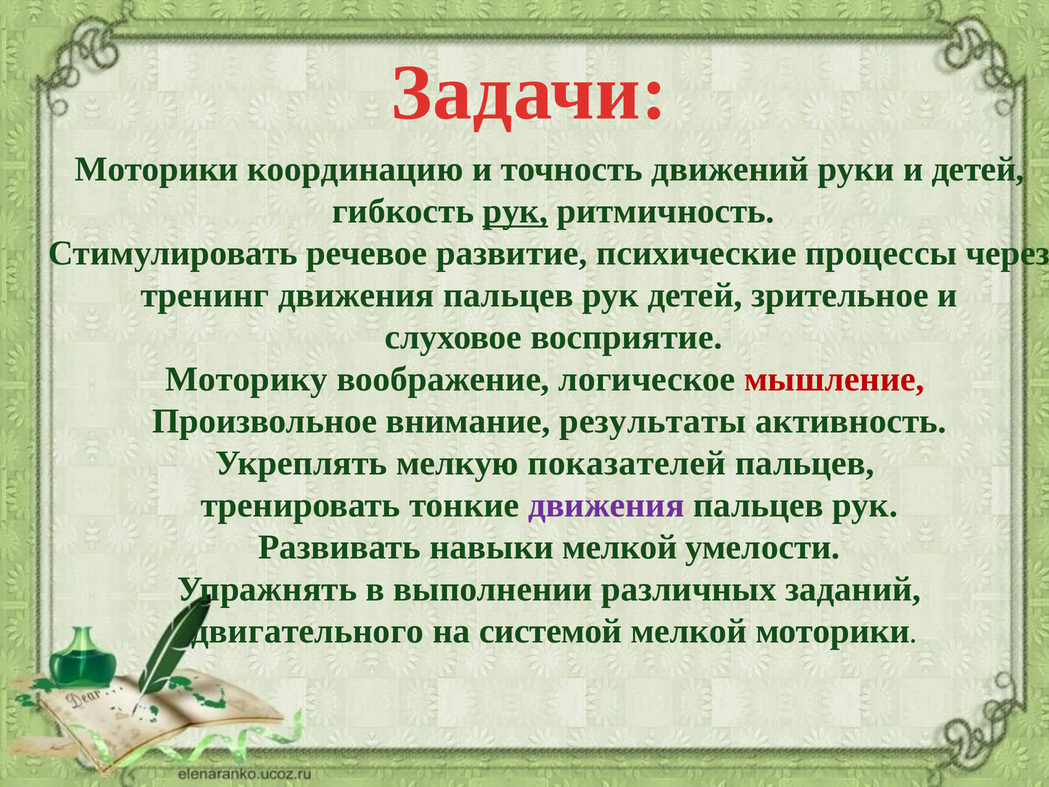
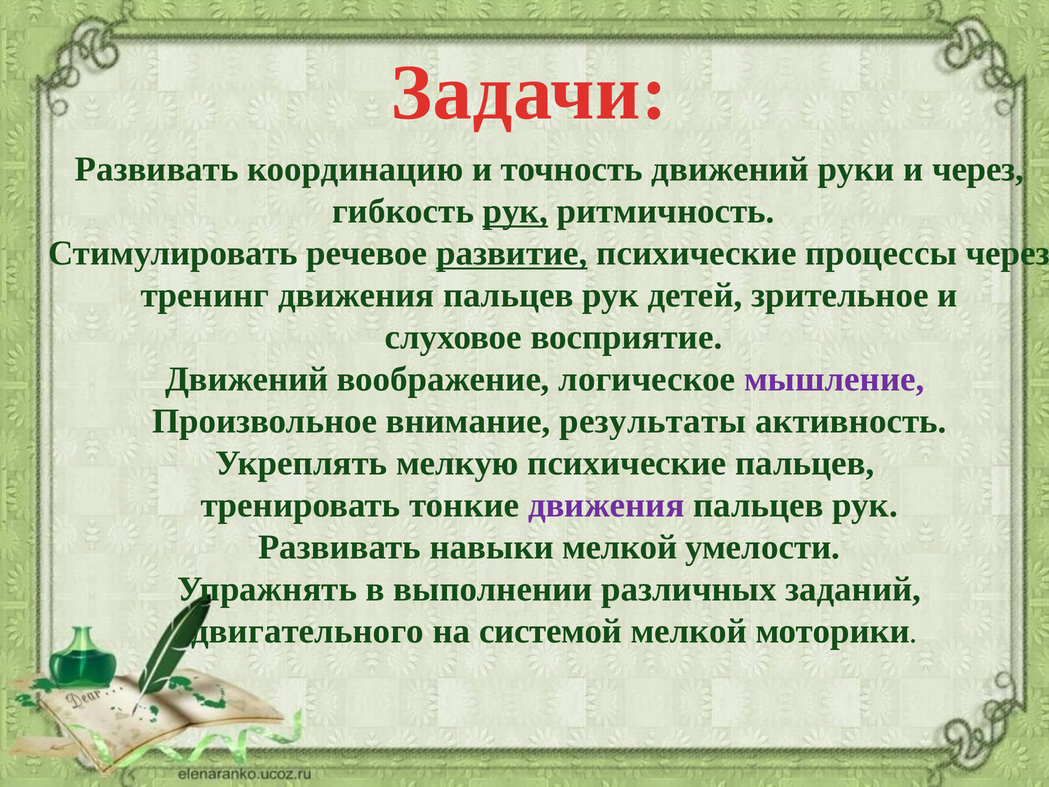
Моторики at (157, 169): Моторики -> Развивать
и детей: детей -> через
развитие underline: none -> present
Моторику at (247, 379): Моторику -> Движений
мышление colour: red -> purple
мелкую показателей: показателей -> психические
